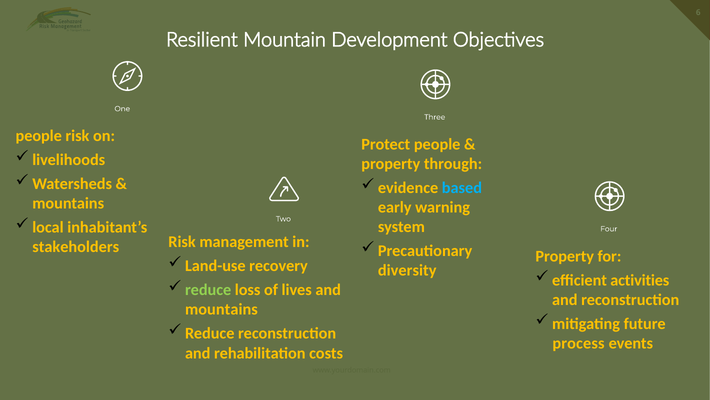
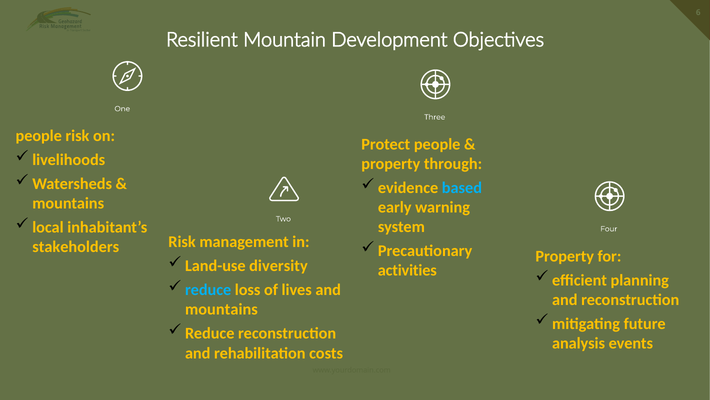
recovery: recovery -> diversity
diversity: diversity -> activities
activities: activities -> planning
reduce at (208, 290) colour: light green -> light blue
process: process -> analysis
